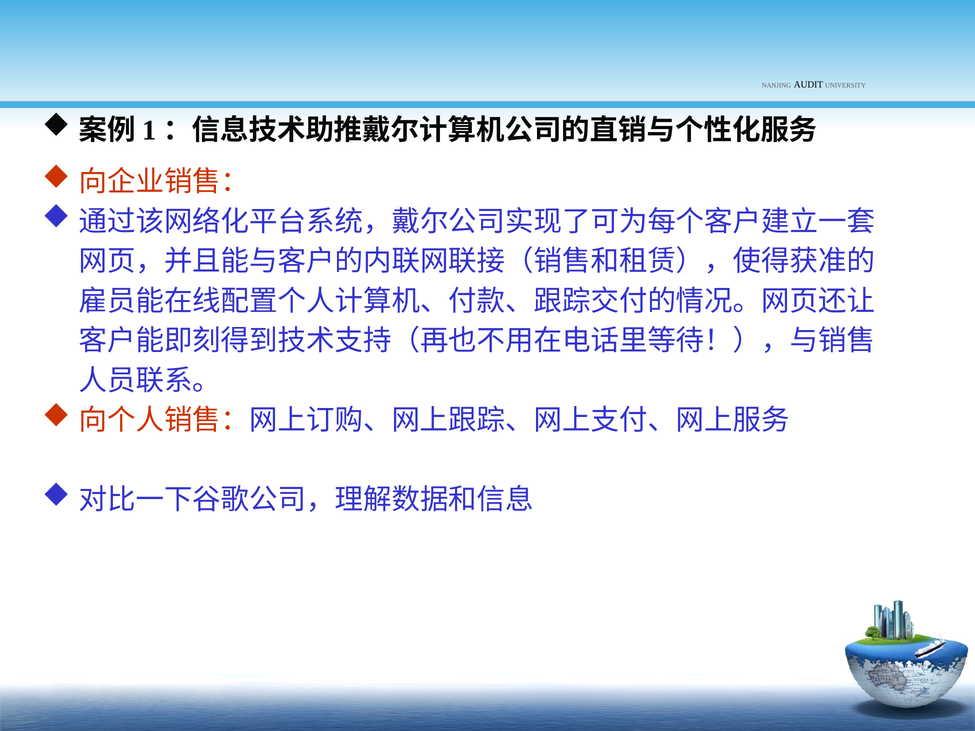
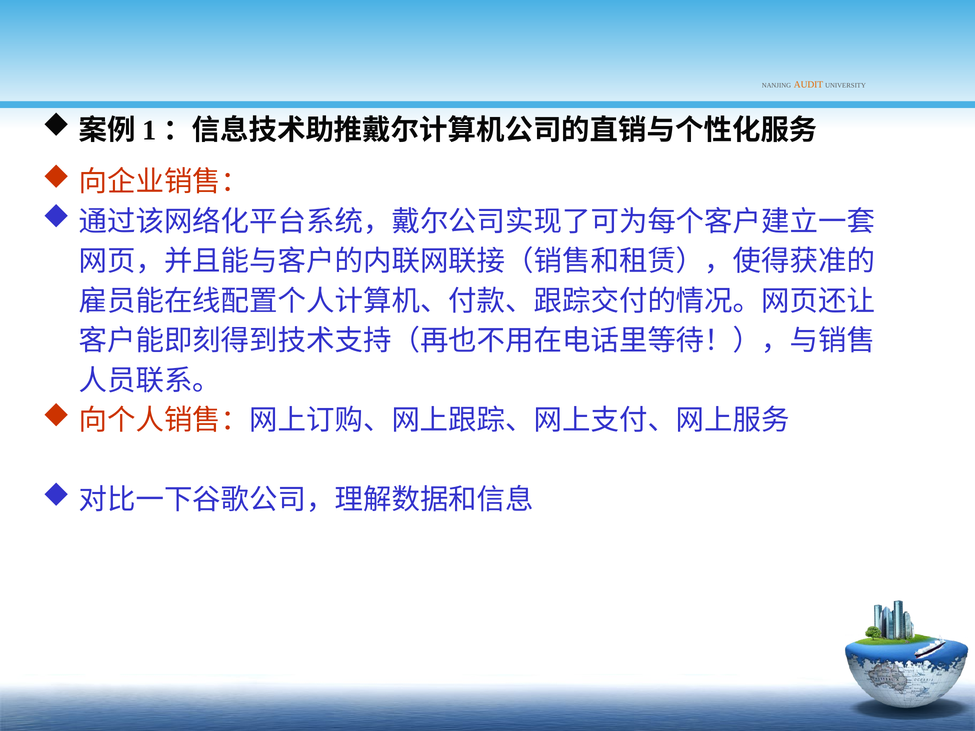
AUDIT colour: black -> orange
